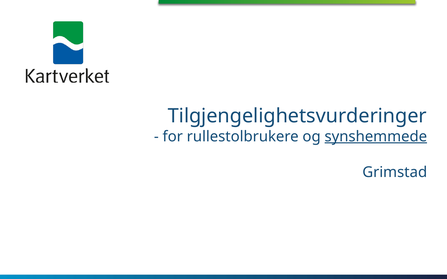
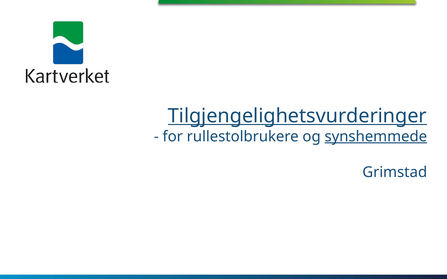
Tilgjengelighetsvurderinger underline: none -> present
